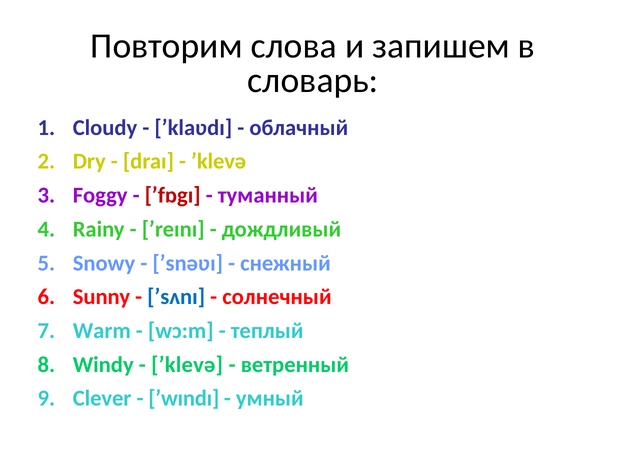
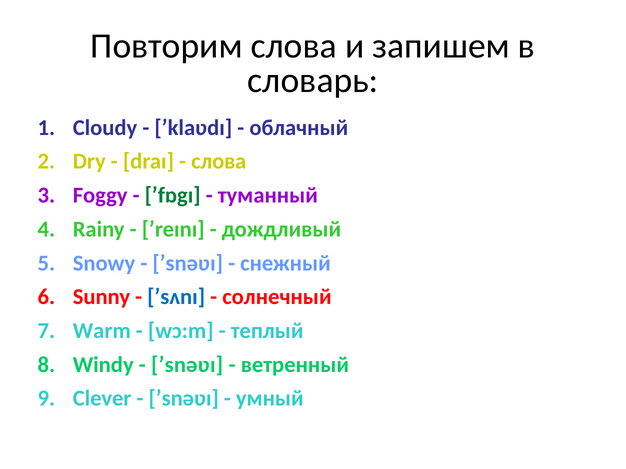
ʹklevə at (219, 162): ʹklevə -> слова
ʹfɒgı colour: red -> green
ʹklevə at (187, 365): ʹklevə -> ʹsnəʋı
ʹwındı at (184, 399): ʹwındı -> ʹsnəʋı
